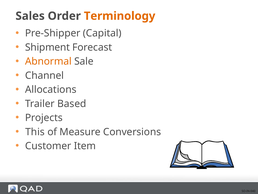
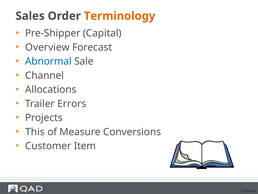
Shipment: Shipment -> Overview
Abnormal colour: orange -> blue
Based: Based -> Errors
